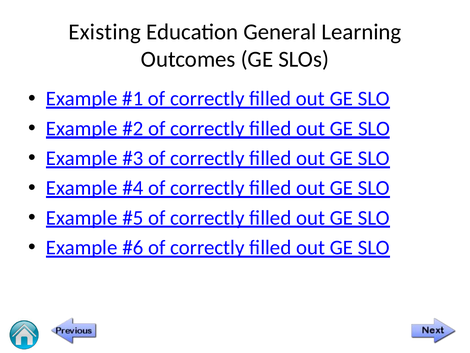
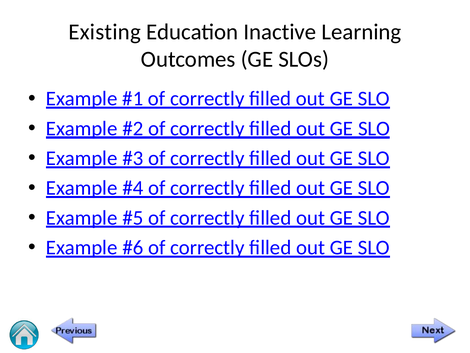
General: General -> Inactive
